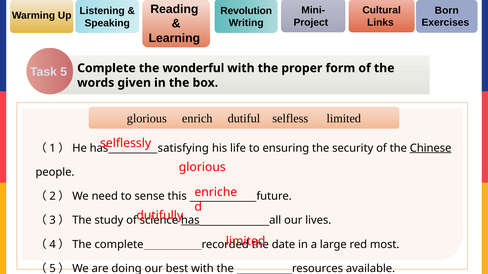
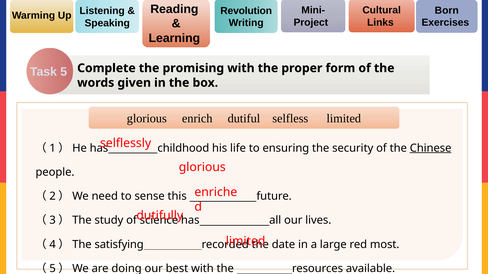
wonderful: wonderful -> promising
satisfying: satisfying -> childhood
has at (190, 221) underline: present -> none
The complete: complete -> satisfying
